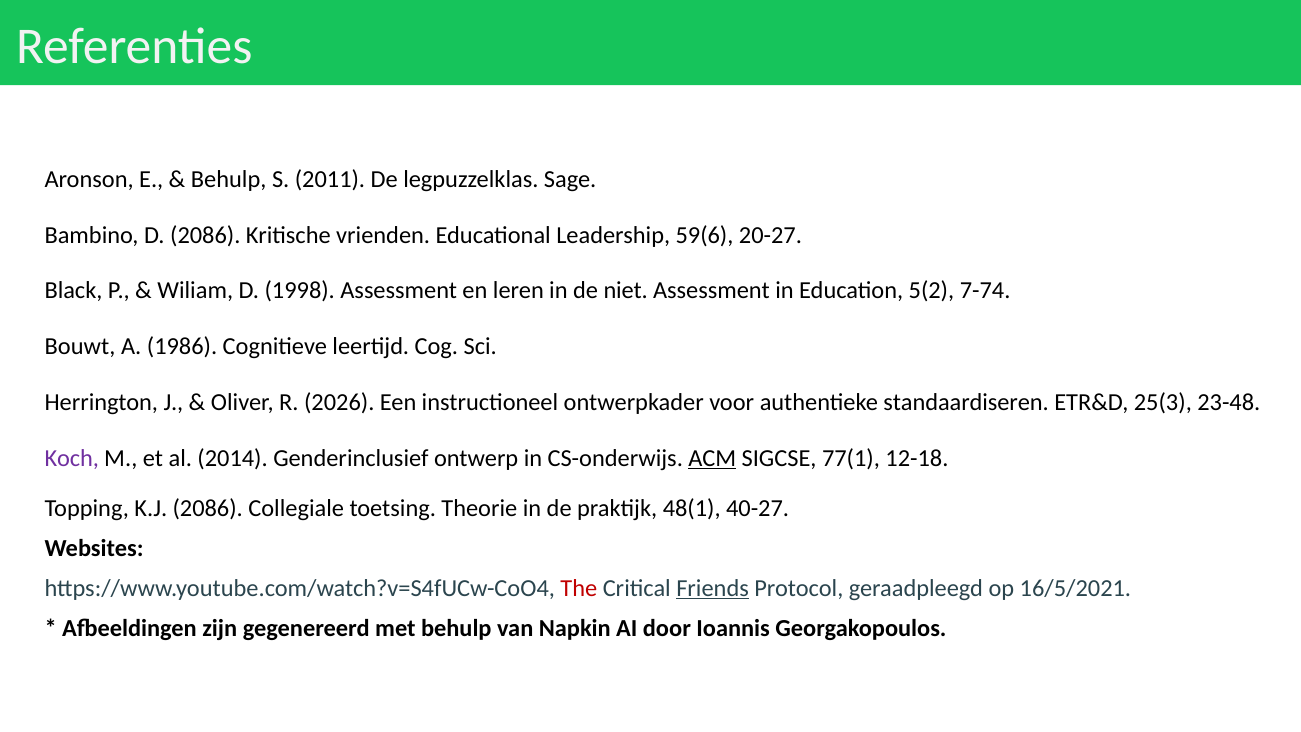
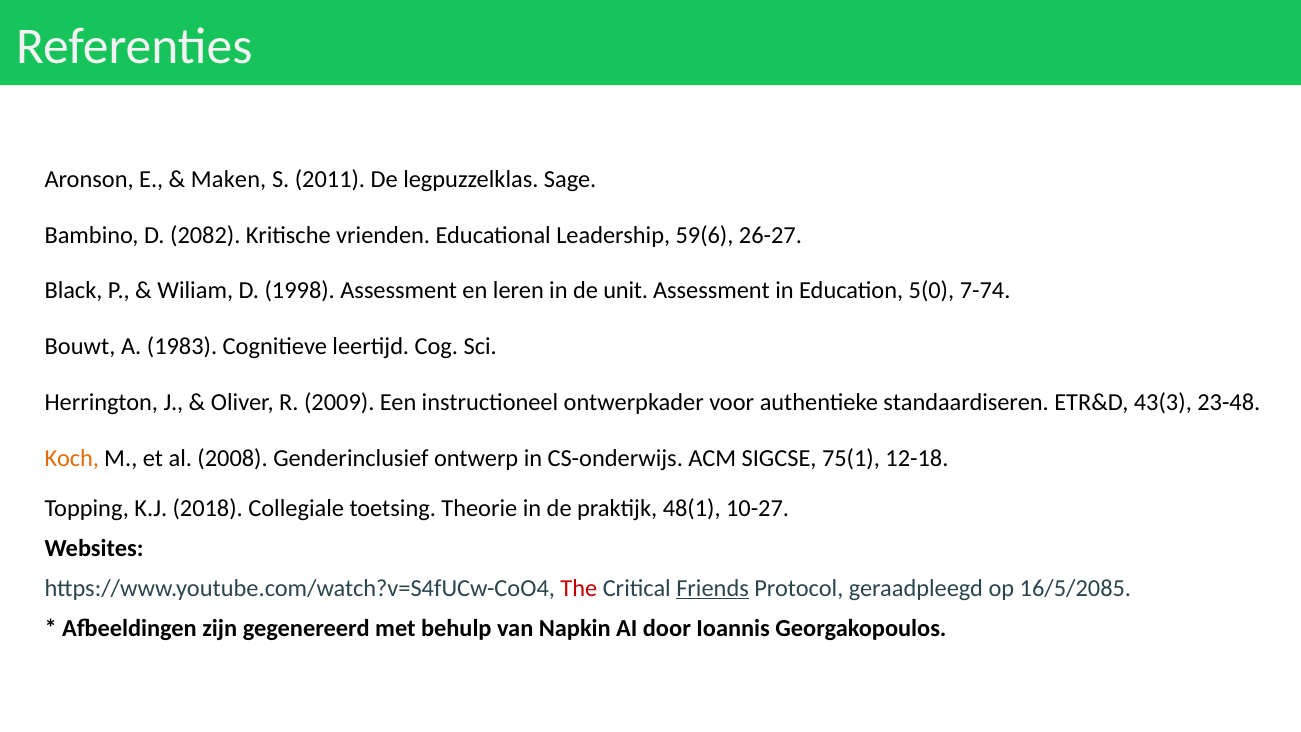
Behulp at (229, 179): Behulp -> Maken
D 2086: 2086 -> 2082
20-27: 20-27 -> 26-27
niet: niet -> unit
5(2: 5(2 -> 5(0
1986: 1986 -> 1983
2026: 2026 -> 2009
25(3: 25(3 -> 43(3
Koch colour: purple -> orange
2014: 2014 -> 2008
ACM underline: present -> none
77(1: 77(1 -> 75(1
K.J 2086: 2086 -> 2018
40-27: 40-27 -> 10-27
16/5/2021: 16/5/2021 -> 16/5/2085
